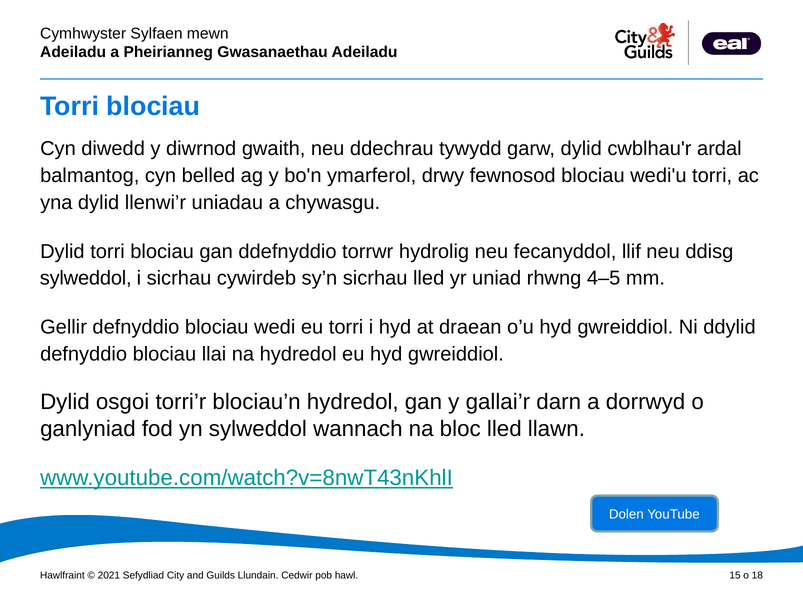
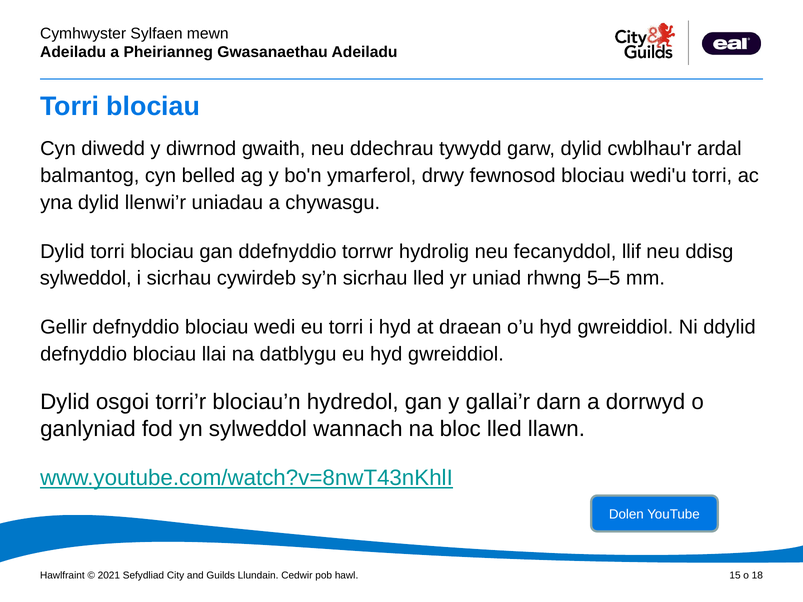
4–5: 4–5 -> 5–5
na hydredol: hydredol -> datblygu
